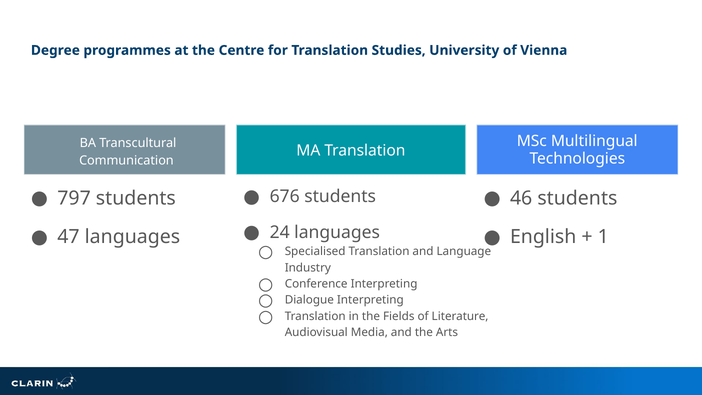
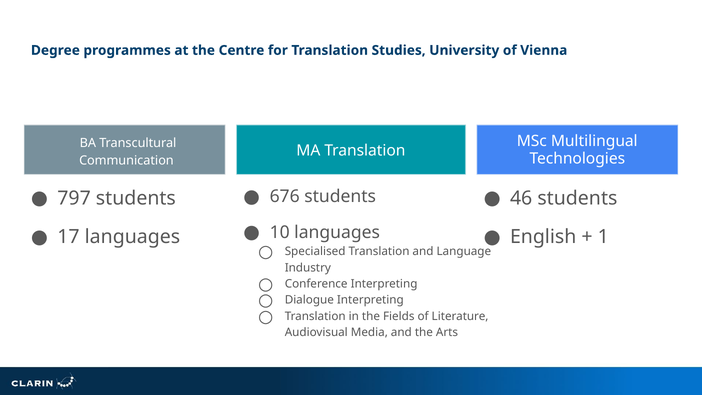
24: 24 -> 10
47: 47 -> 17
